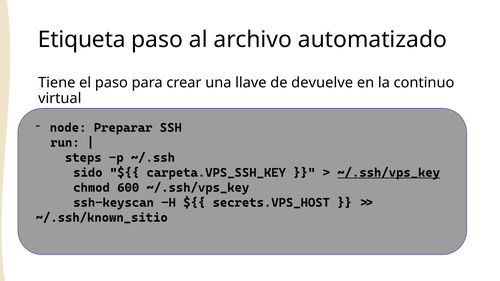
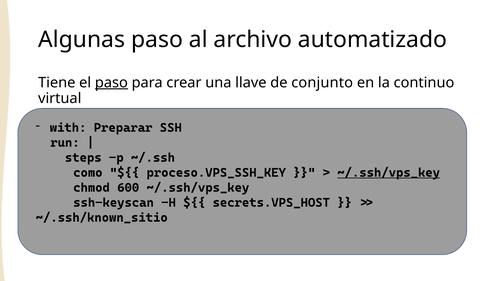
Etiqueta: Etiqueta -> Algunas
paso at (111, 83) underline: none -> present
devuelve: devuelve -> conjunto
node: node -> with
sido: sido -> como
carpeta.VPS_SSH_KEY: carpeta.VPS_SSH_KEY -> proceso.VPS_SSH_KEY
